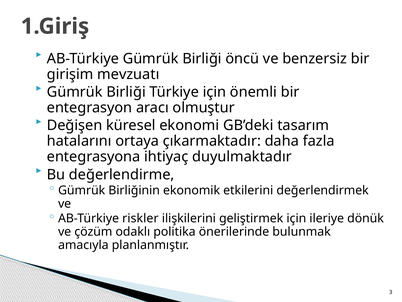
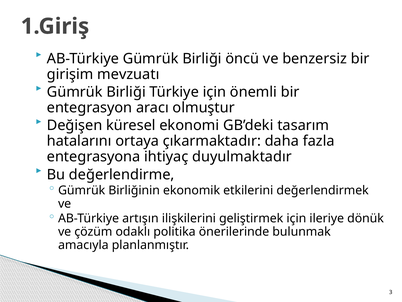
riskler: riskler -> artışın
